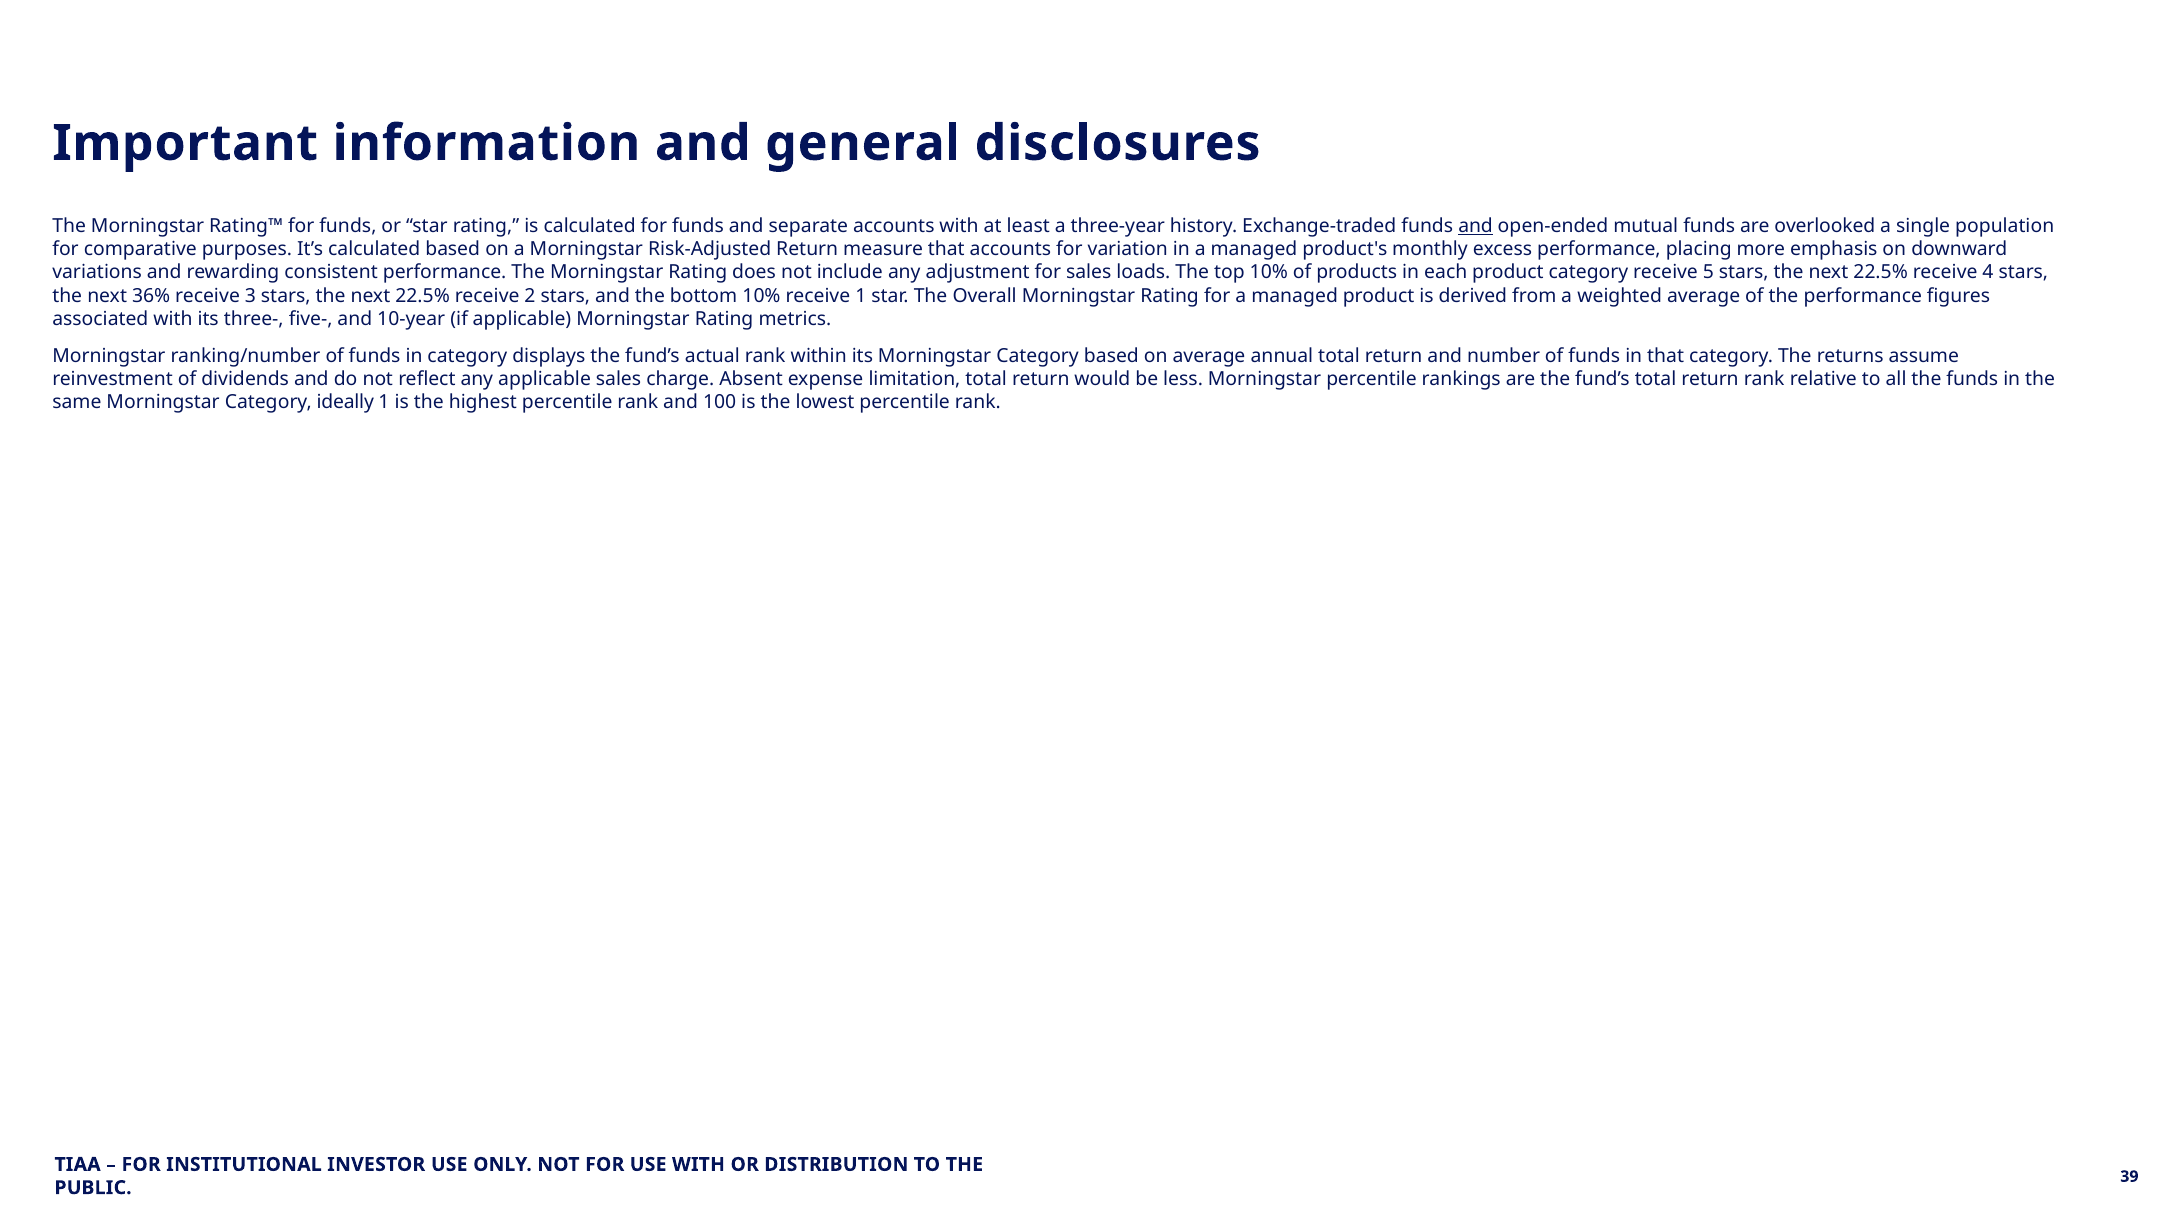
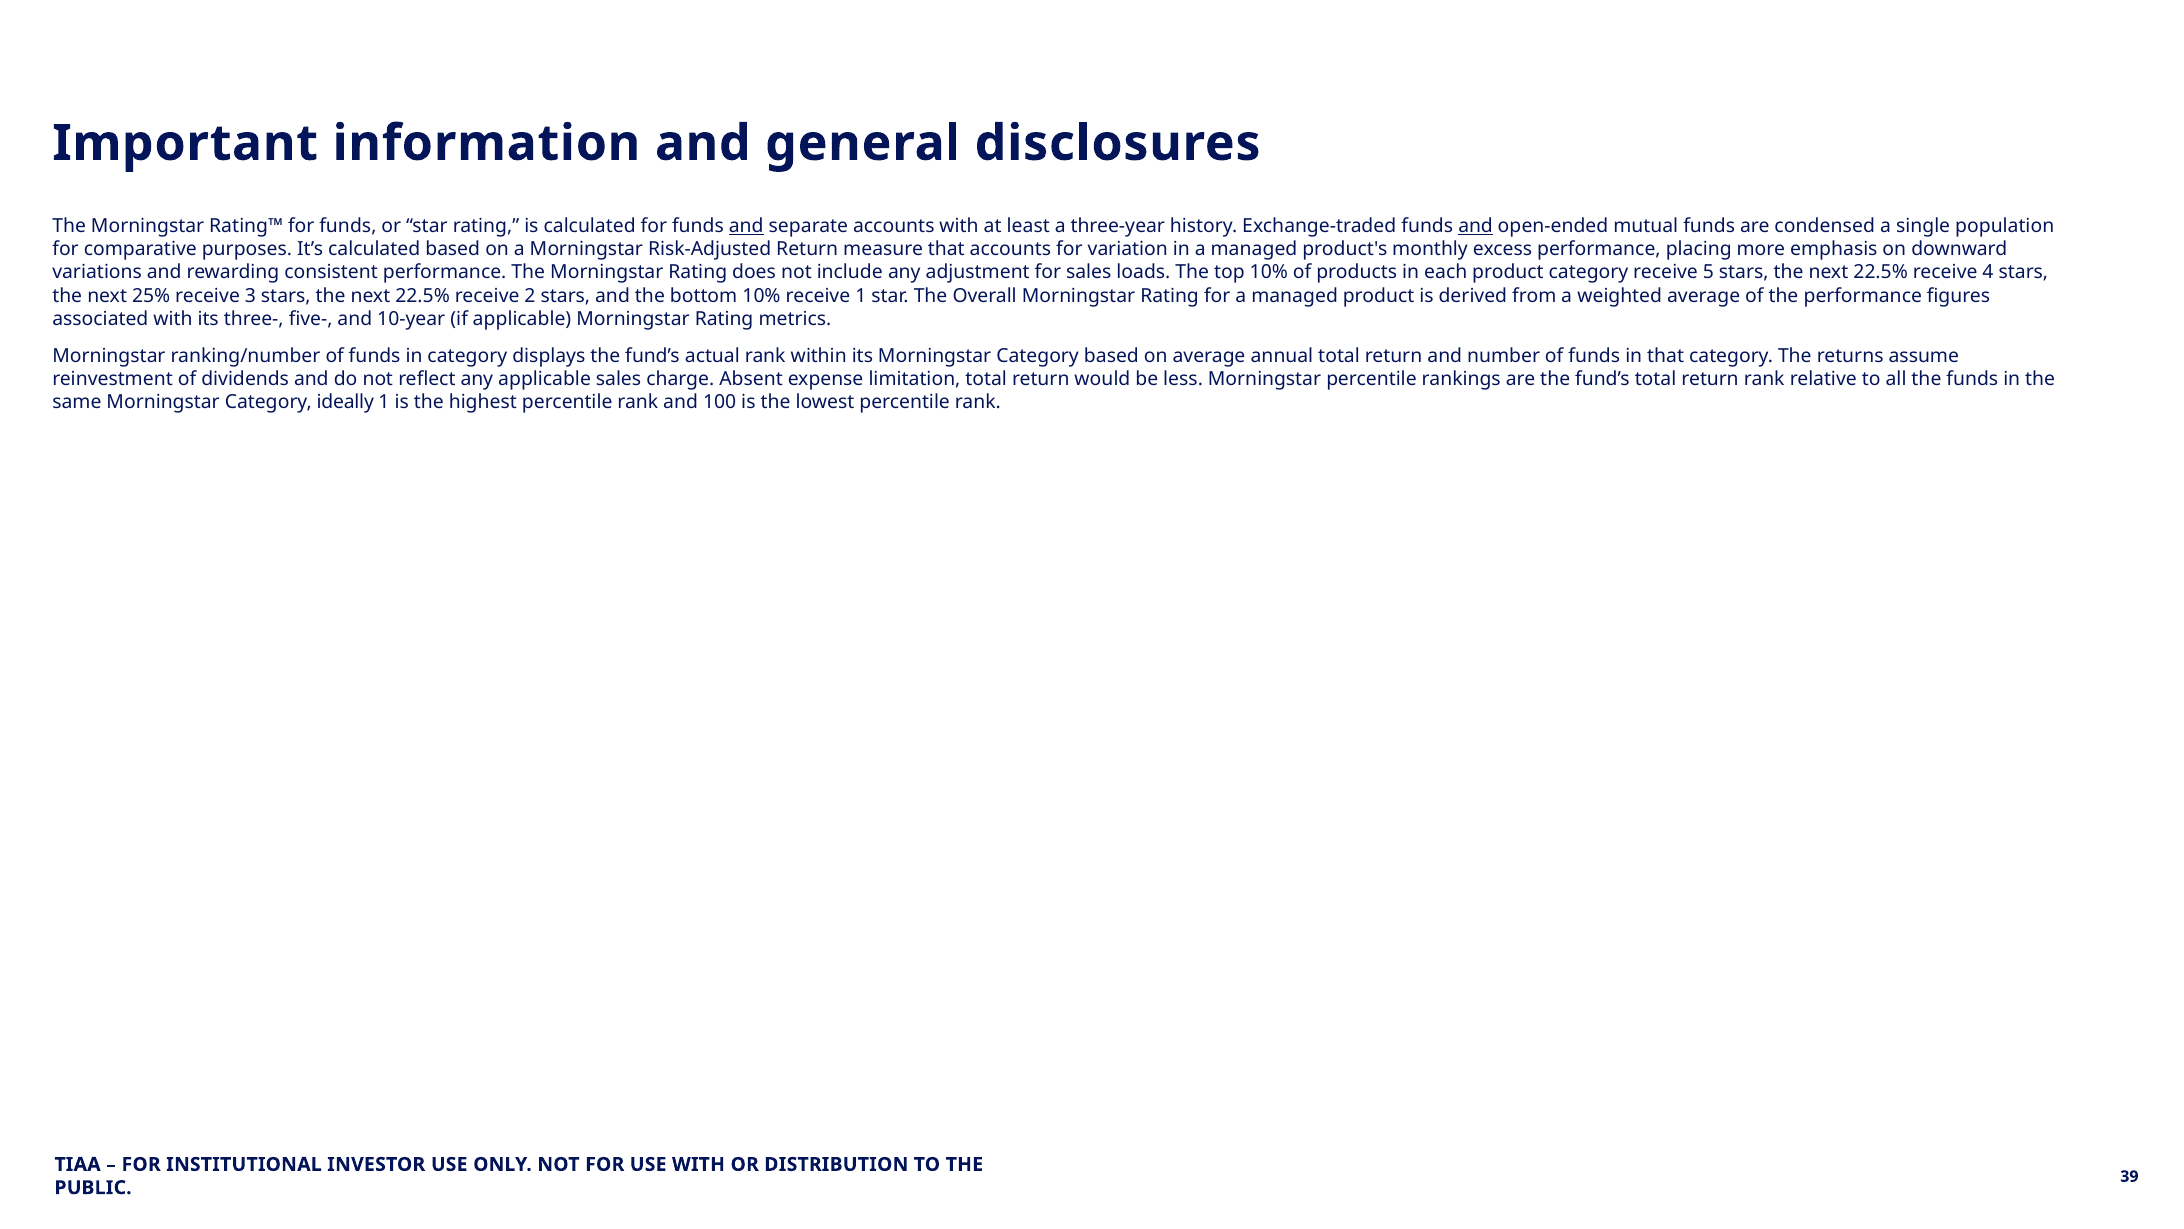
and at (746, 226) underline: none -> present
overlooked: overlooked -> condensed
36%: 36% -> 25%
